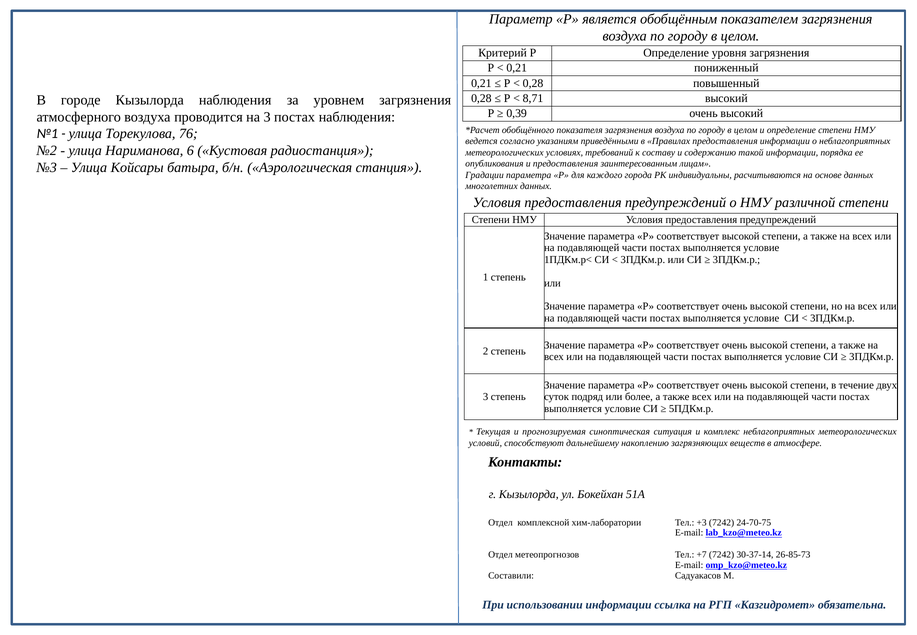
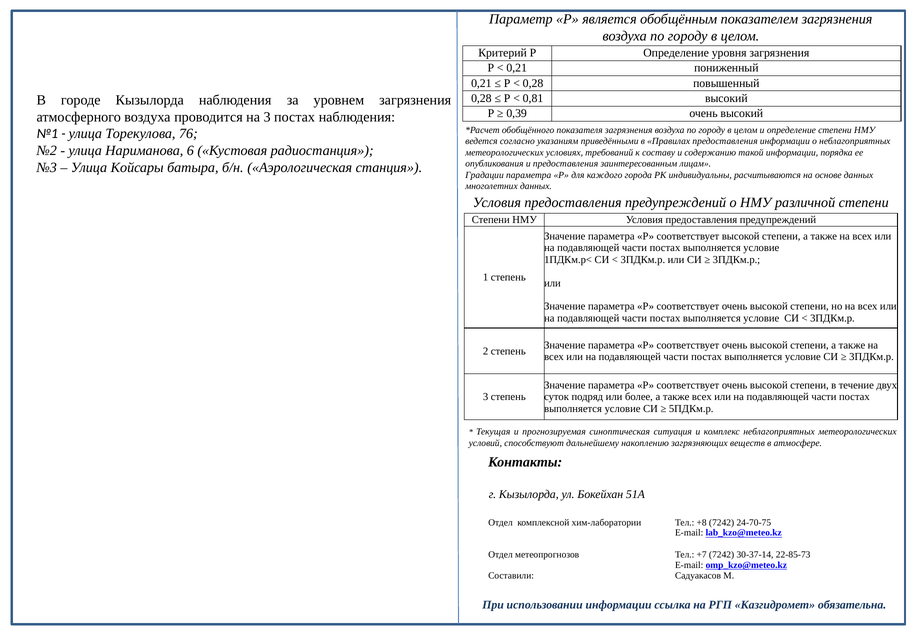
8,71: 8,71 -> 0,81
+3: +3 -> +8
26-85-73: 26-85-73 -> 22-85-73
